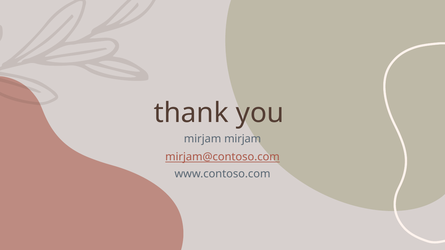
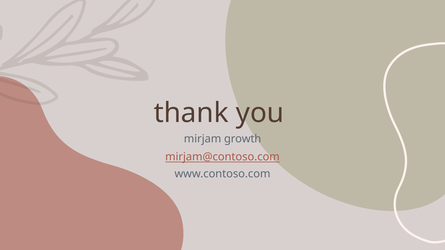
mirjam mirjam: mirjam -> growth
